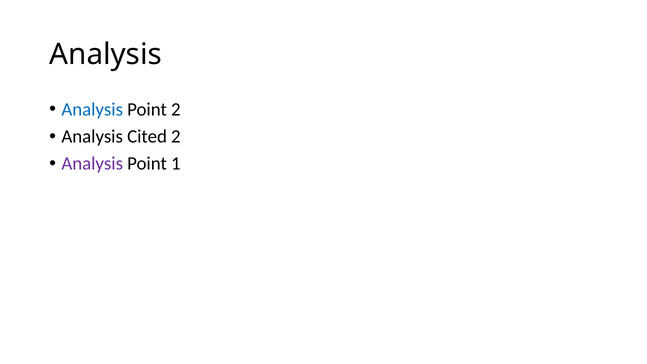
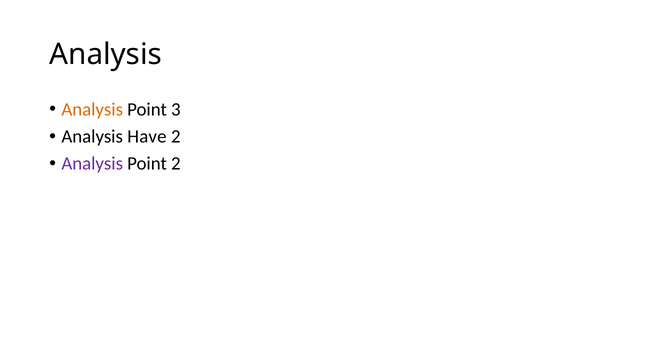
Analysis at (92, 109) colour: blue -> orange
Point 2: 2 -> 3
Cited: Cited -> Have
Point 1: 1 -> 2
